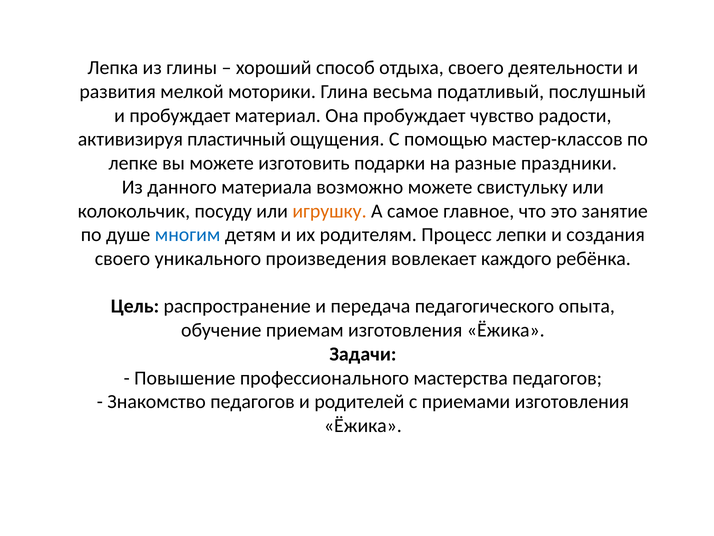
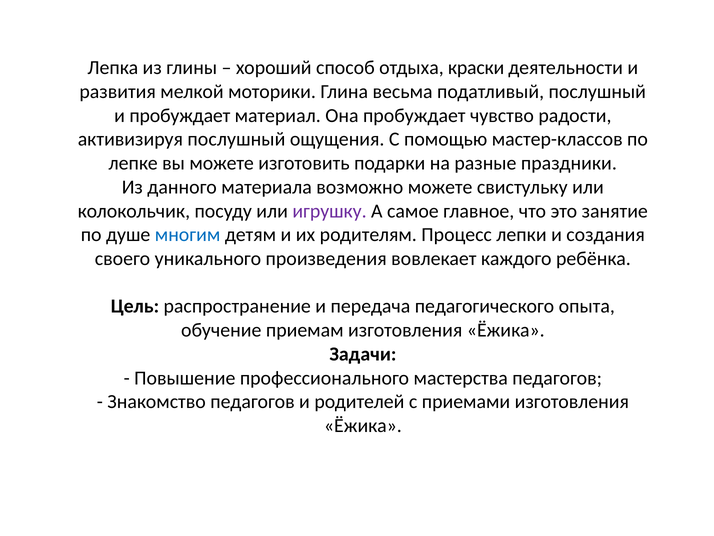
отдыха своего: своего -> краски
активизируя пластичный: пластичный -> послушный
игрушку colour: orange -> purple
